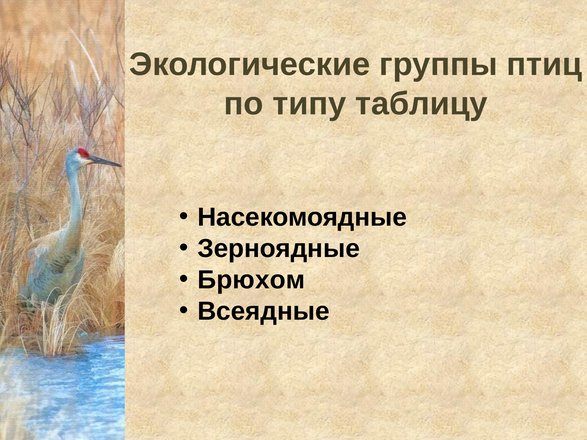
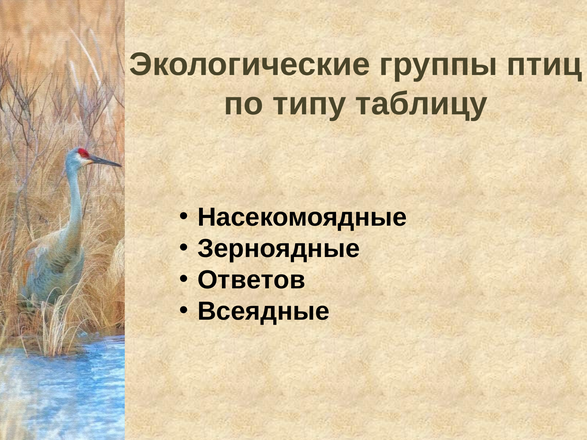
Брюхом: Брюхом -> Ответов
